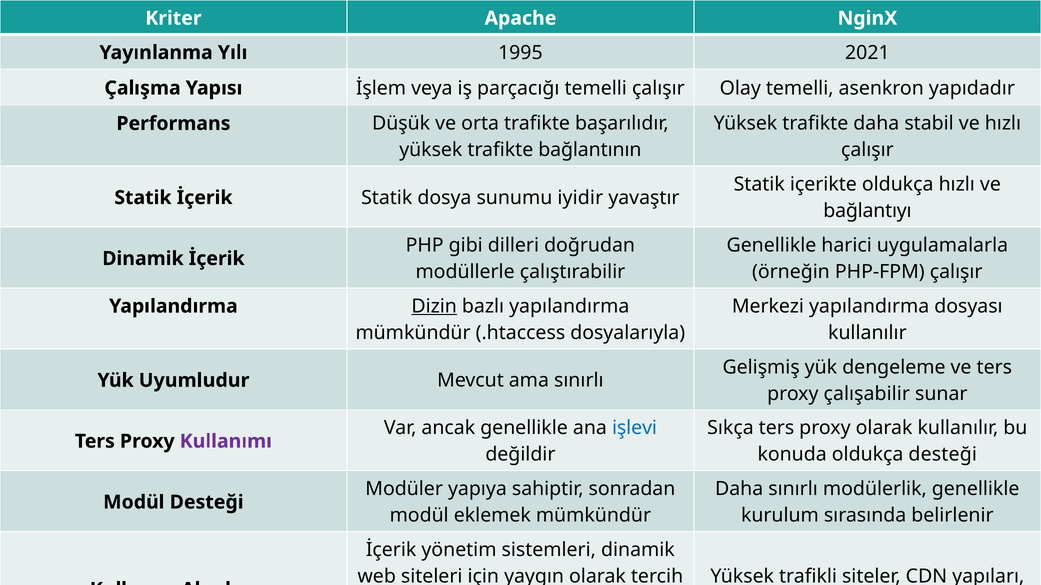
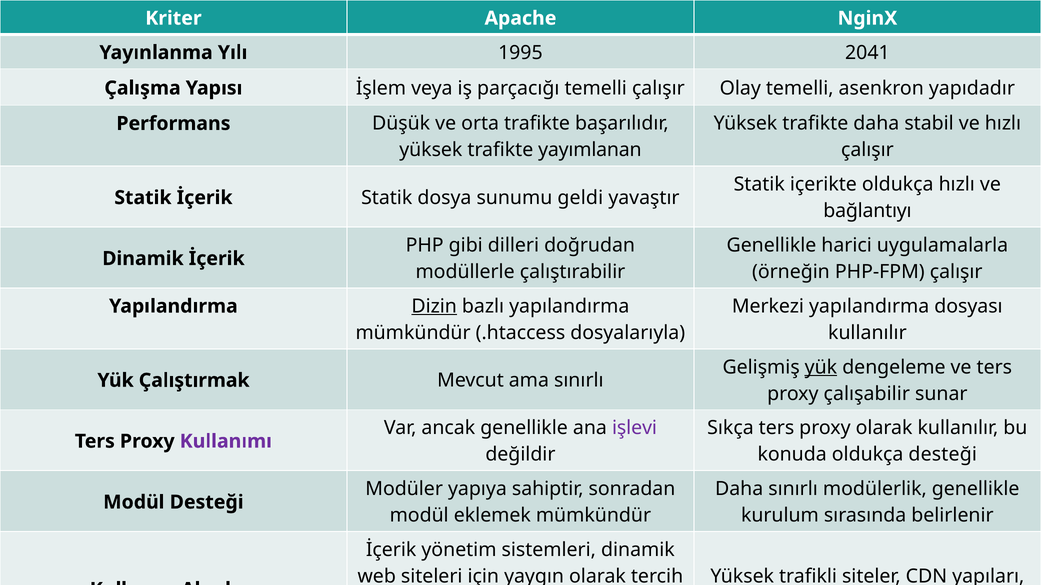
2021: 2021 -> 2041
bağlantının: bağlantının -> yayımlanan
iyidir: iyidir -> geldi
yük at (821, 367) underline: none -> present
Uyumludur: Uyumludur -> Çalıştırmak
işlevi colour: blue -> purple
